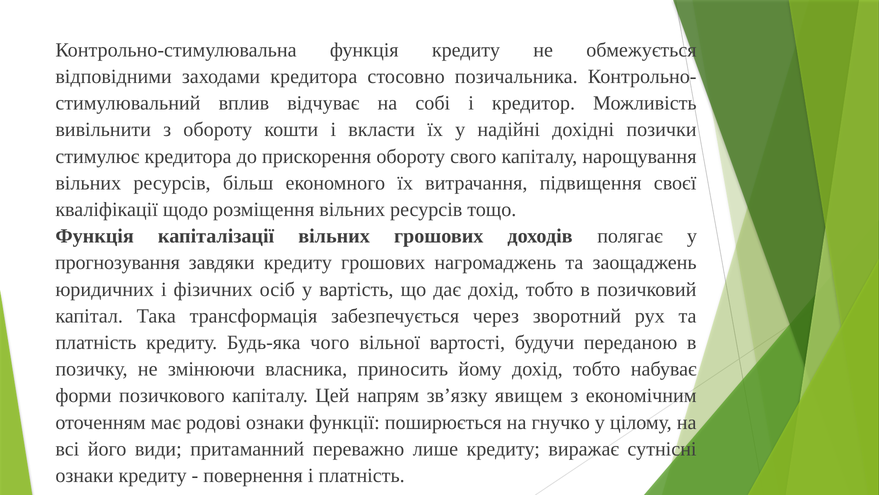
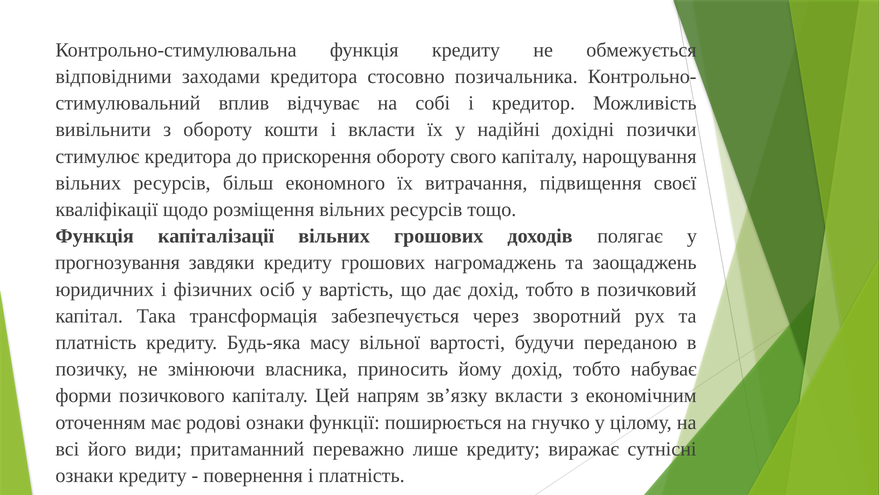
чого: чого -> масу
зв’язку явищем: явищем -> вкласти
